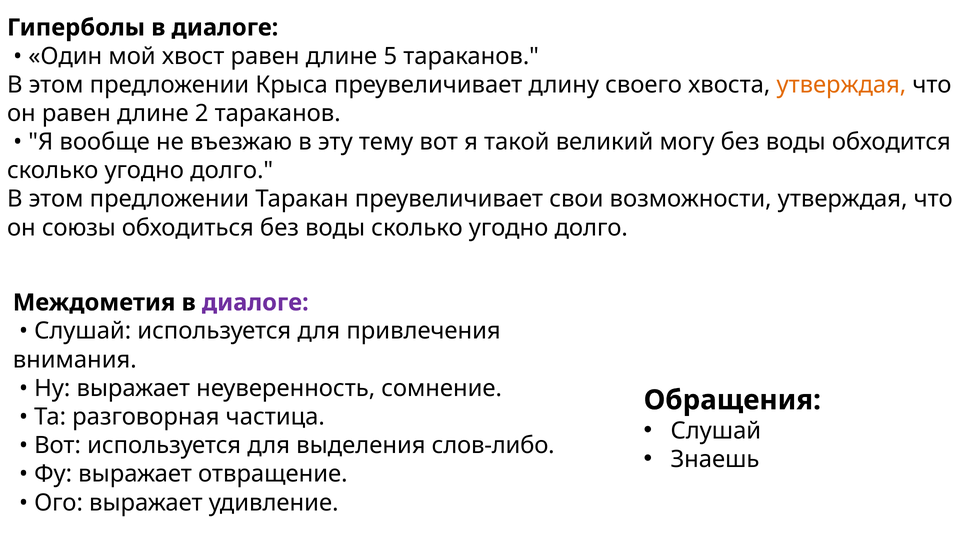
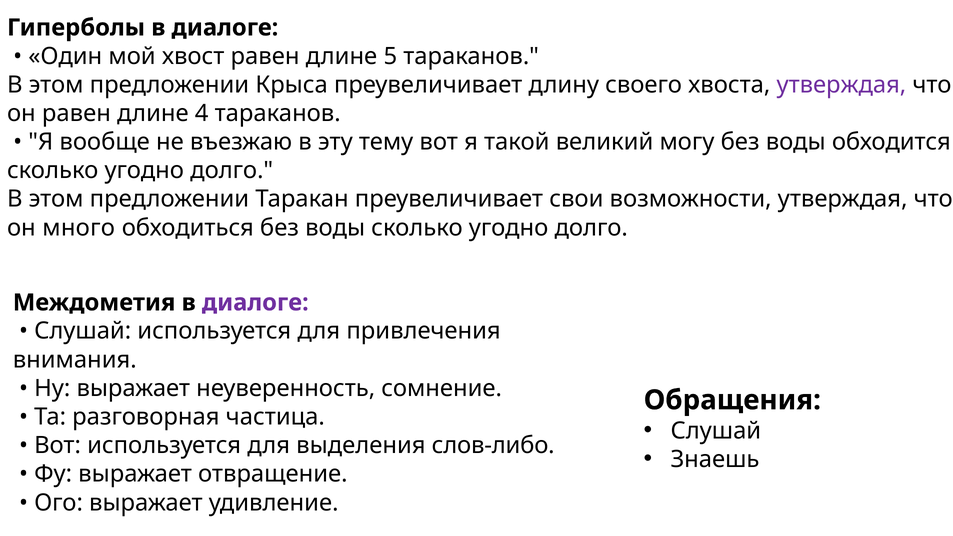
утверждая at (841, 85) colour: orange -> purple
2: 2 -> 4
союзы: союзы -> много
